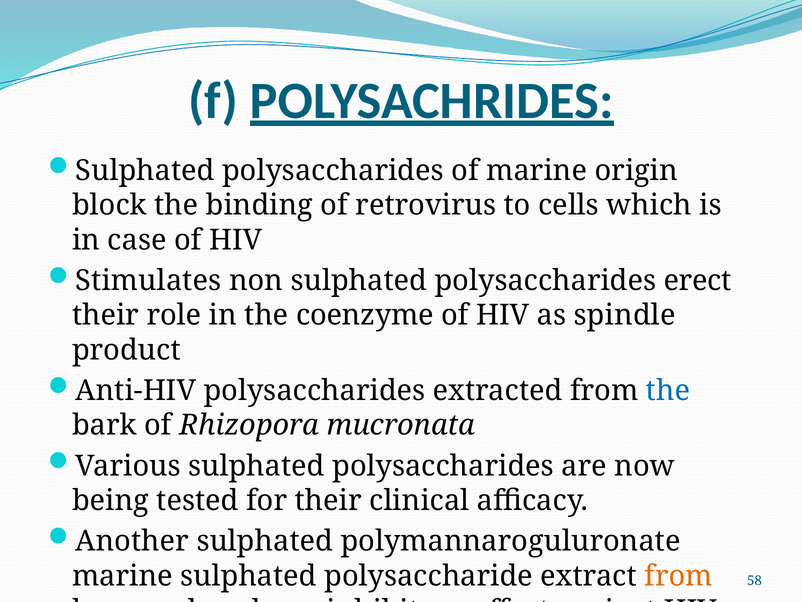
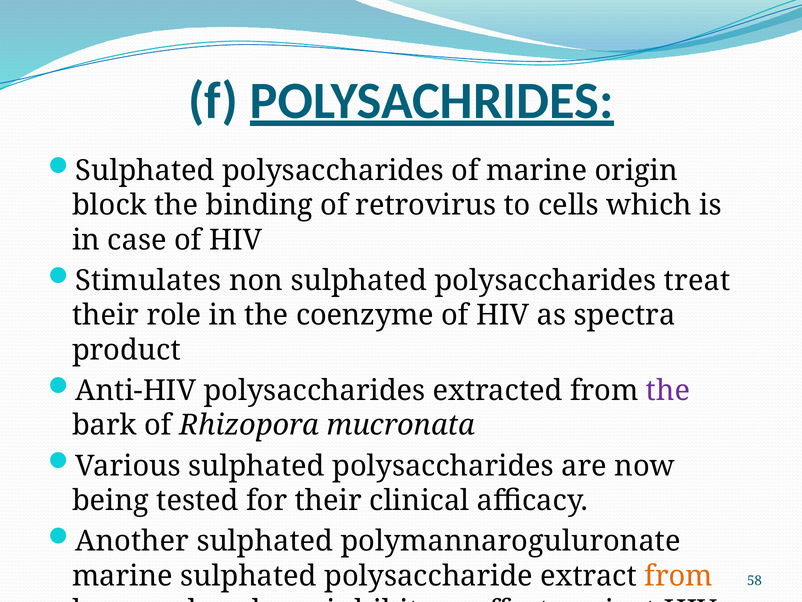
erect: erect -> treat
spindle: spindle -> spectra
the at (668, 390) colour: blue -> purple
